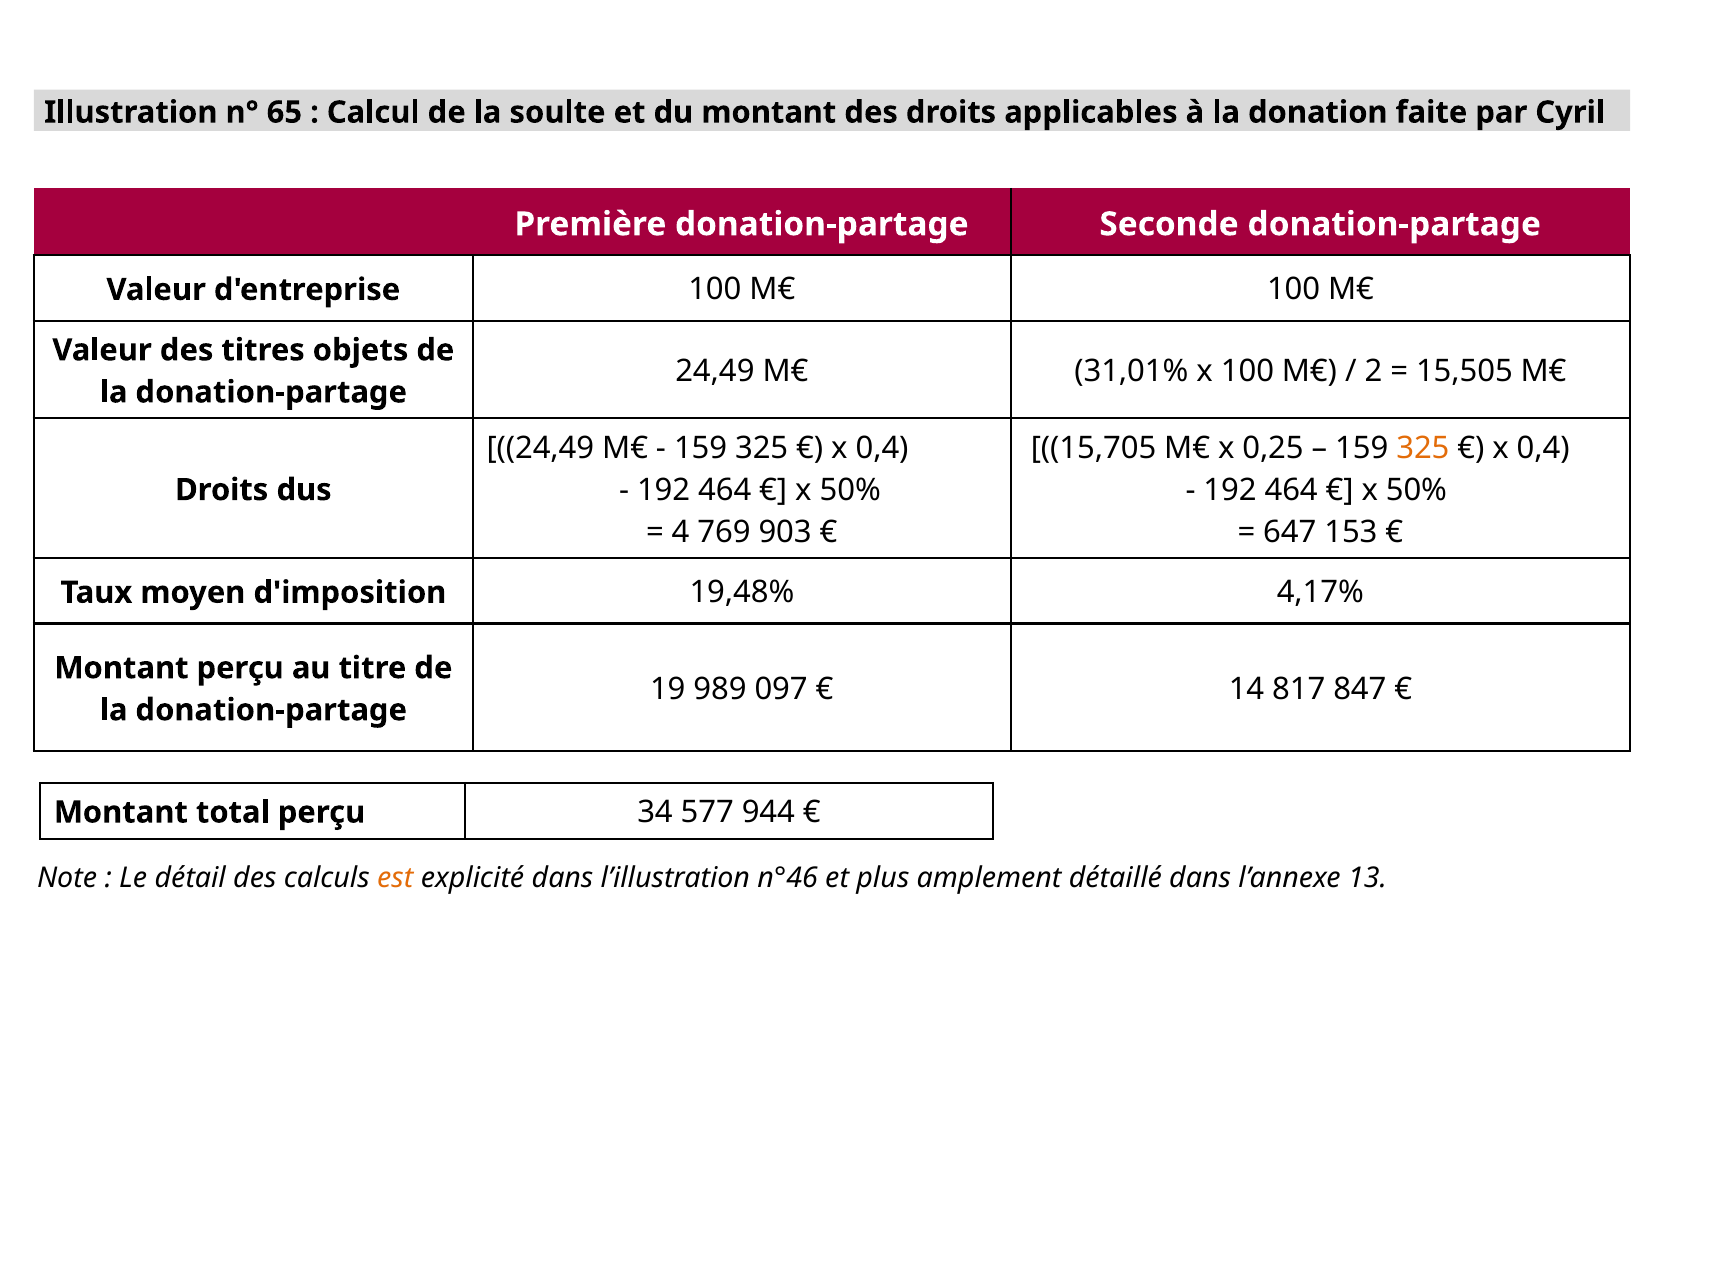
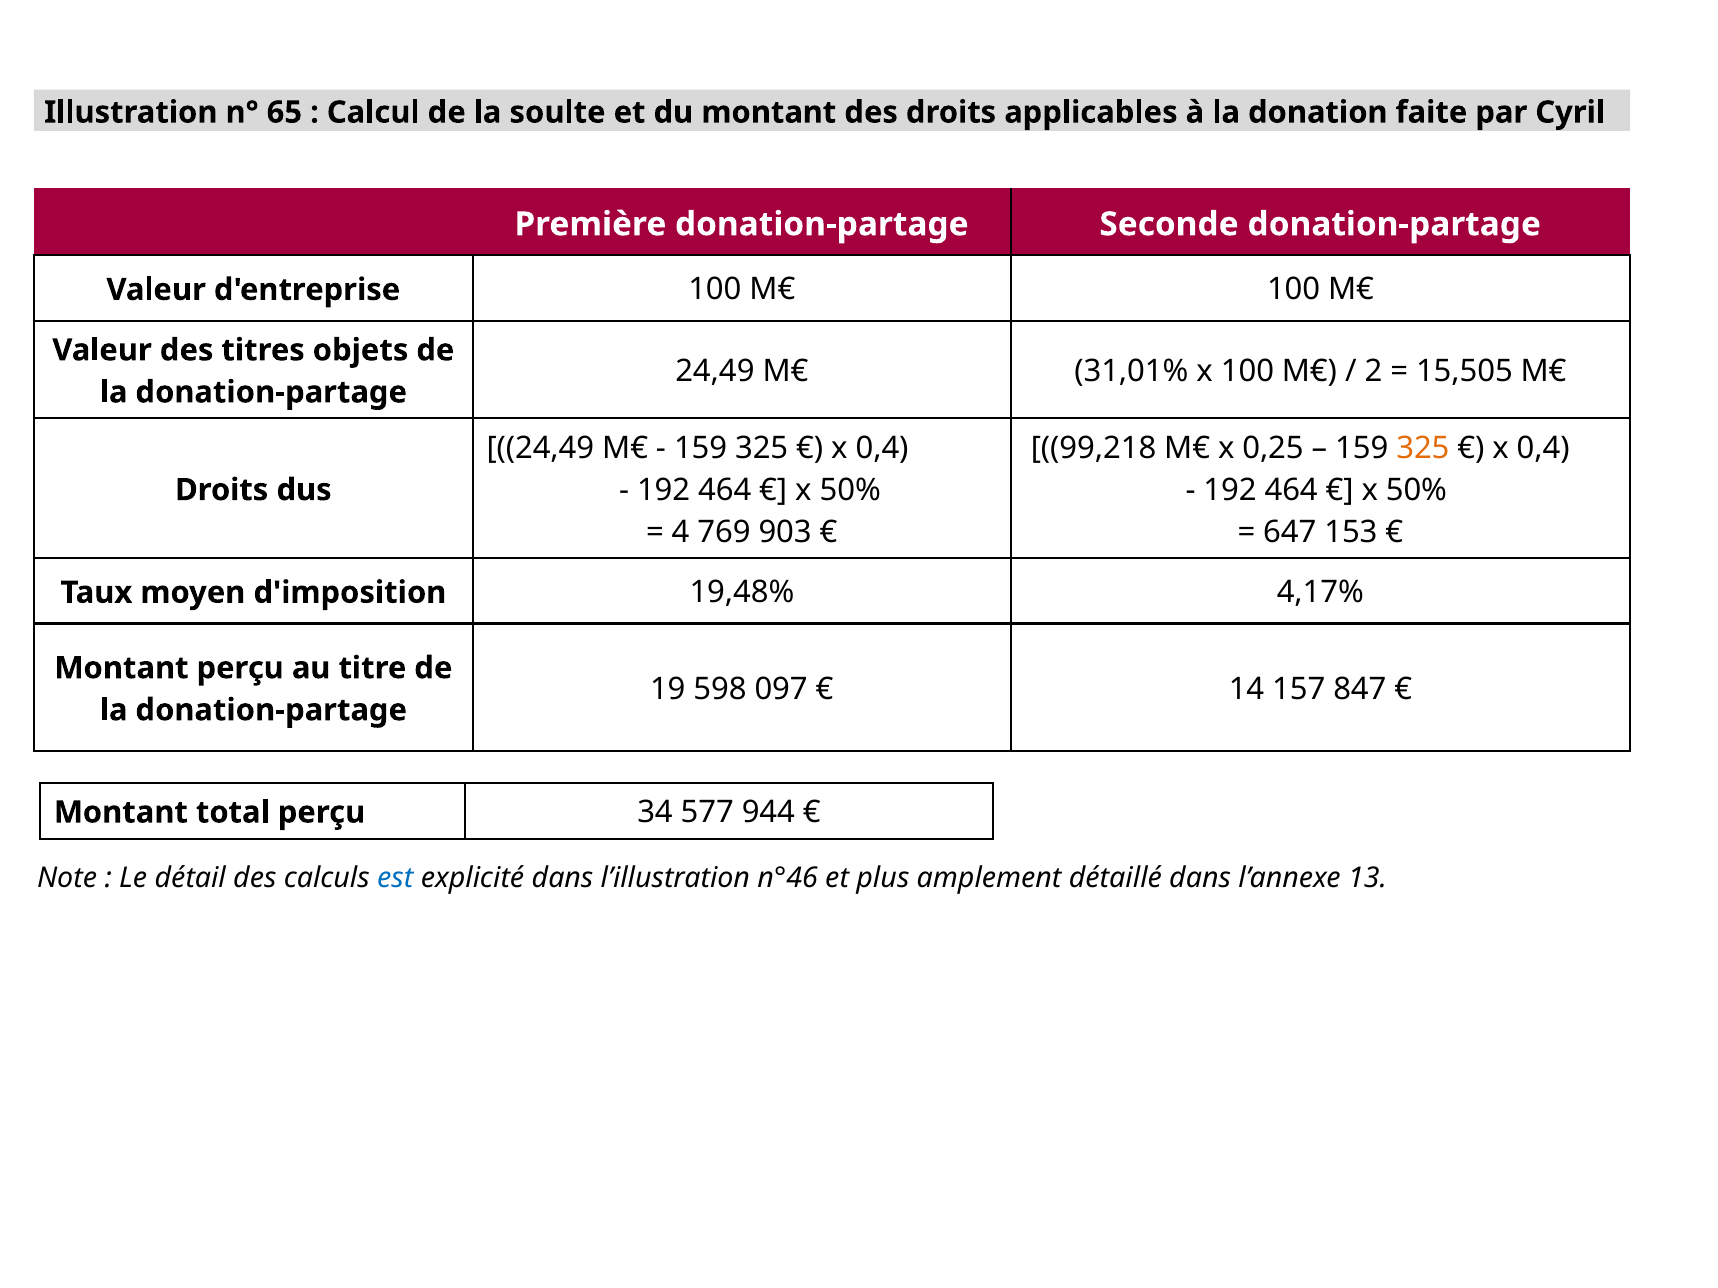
15,705: 15,705 -> 99,218
989: 989 -> 598
817: 817 -> 157
est colour: orange -> blue
